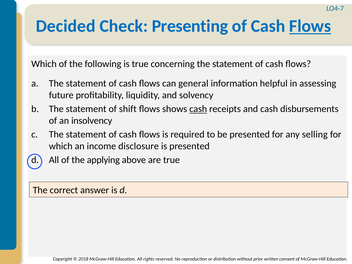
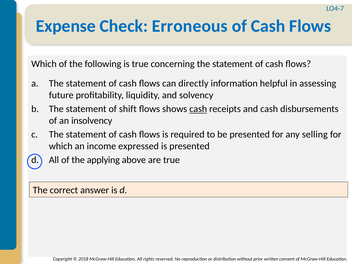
Decided: Decided -> Expense
Presenting: Presenting -> Erroneous
Flows at (310, 26) underline: present -> none
general: general -> directly
disclosure: disclosure -> expressed
